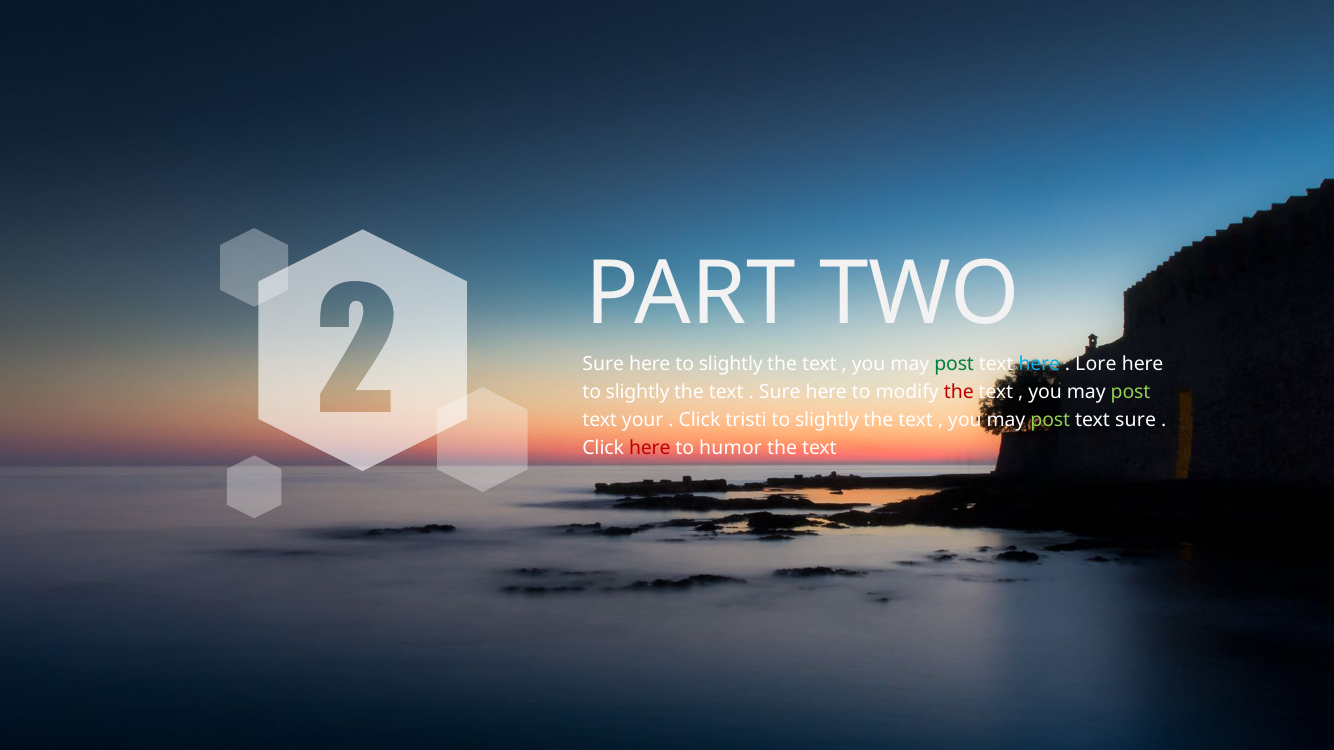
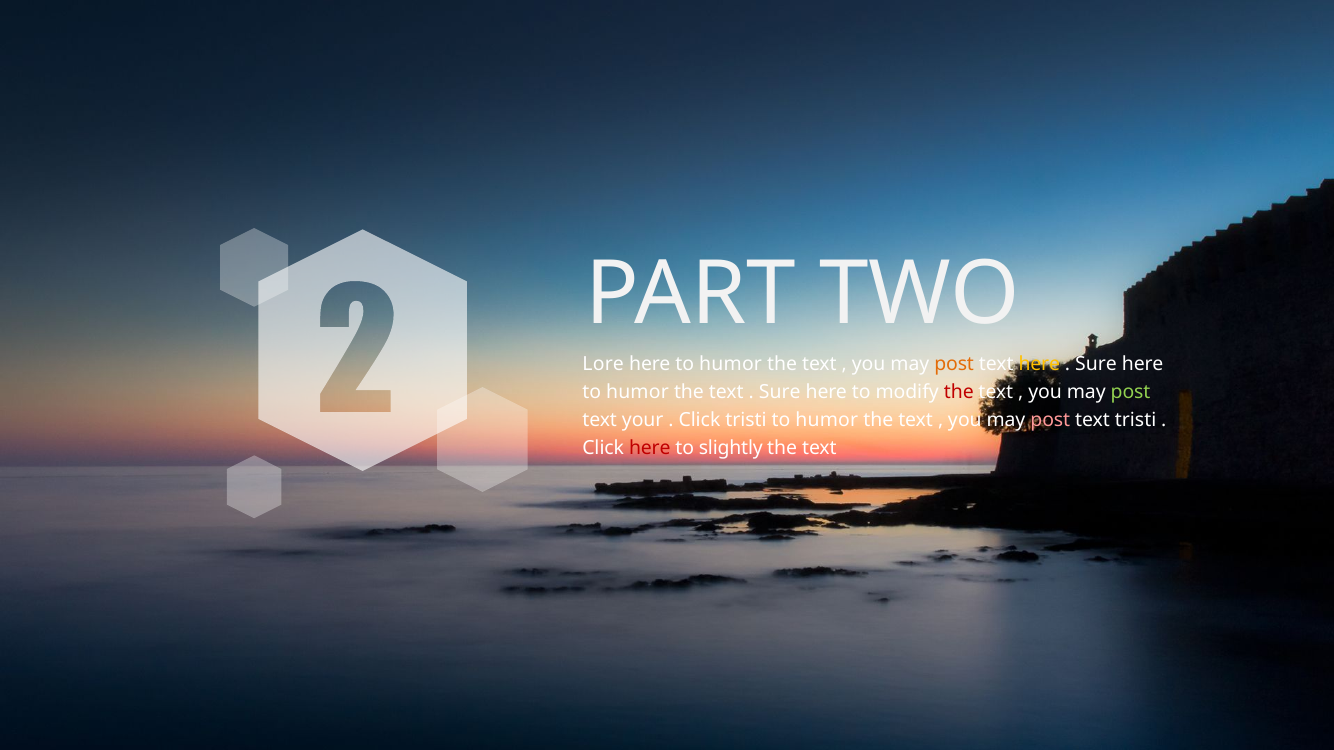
Sure at (603, 365): Sure -> Lore
slightly at (731, 365): slightly -> humor
post at (954, 365) colour: green -> orange
here at (1039, 365) colour: light blue -> yellow
Lore at (1096, 365): Lore -> Sure
slightly at (638, 393): slightly -> humor
slightly at (827, 421): slightly -> humor
post at (1050, 421) colour: light green -> pink
text sure: sure -> tristi
humor: humor -> slightly
